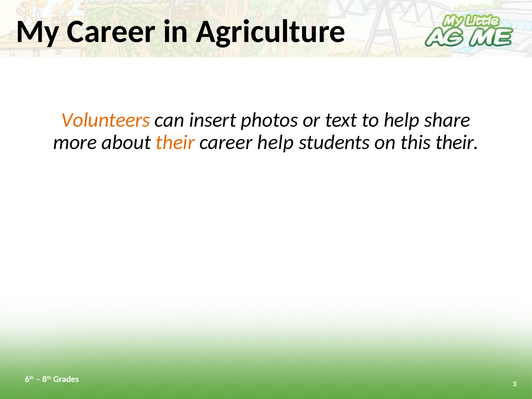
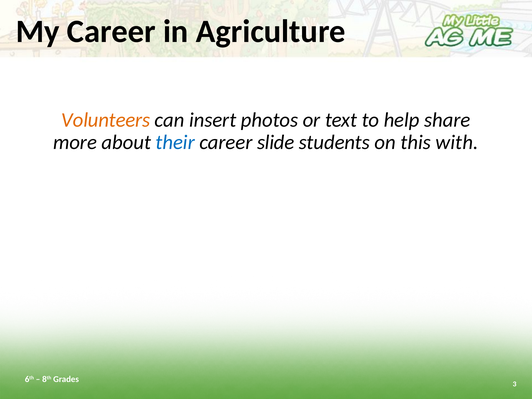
their at (175, 142) colour: orange -> blue
career help: help -> slide
this their: their -> with
